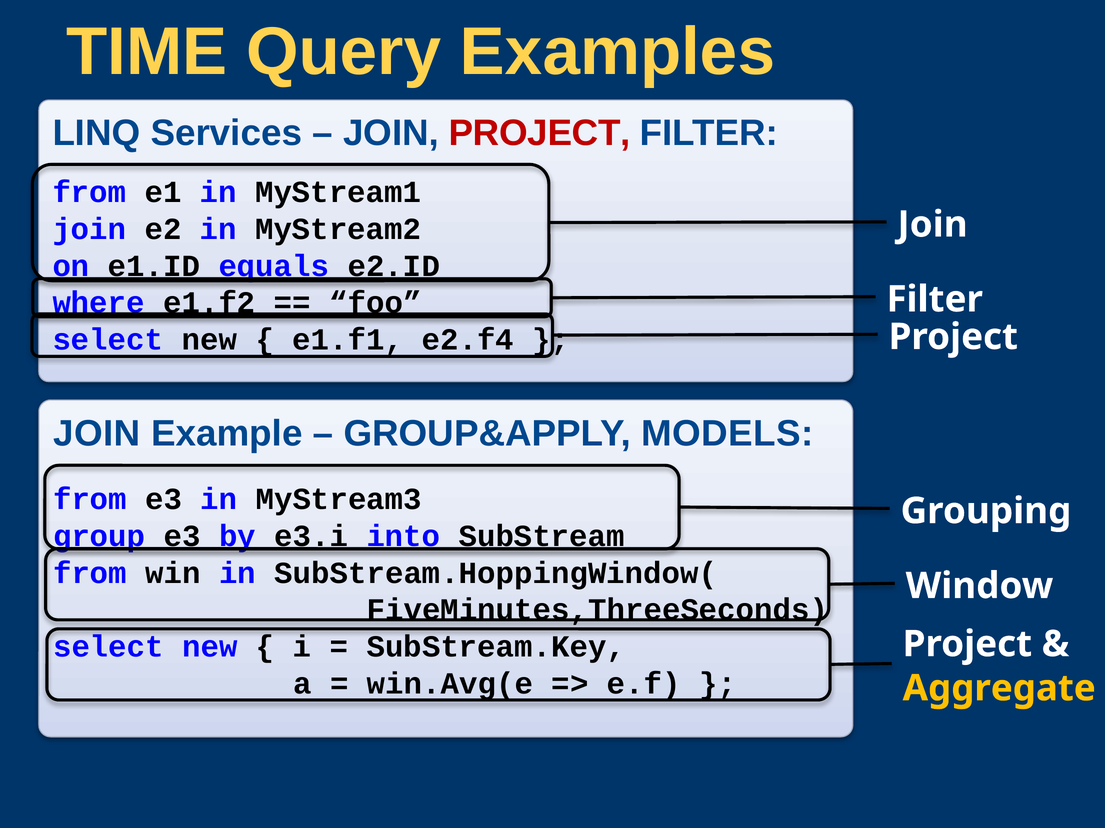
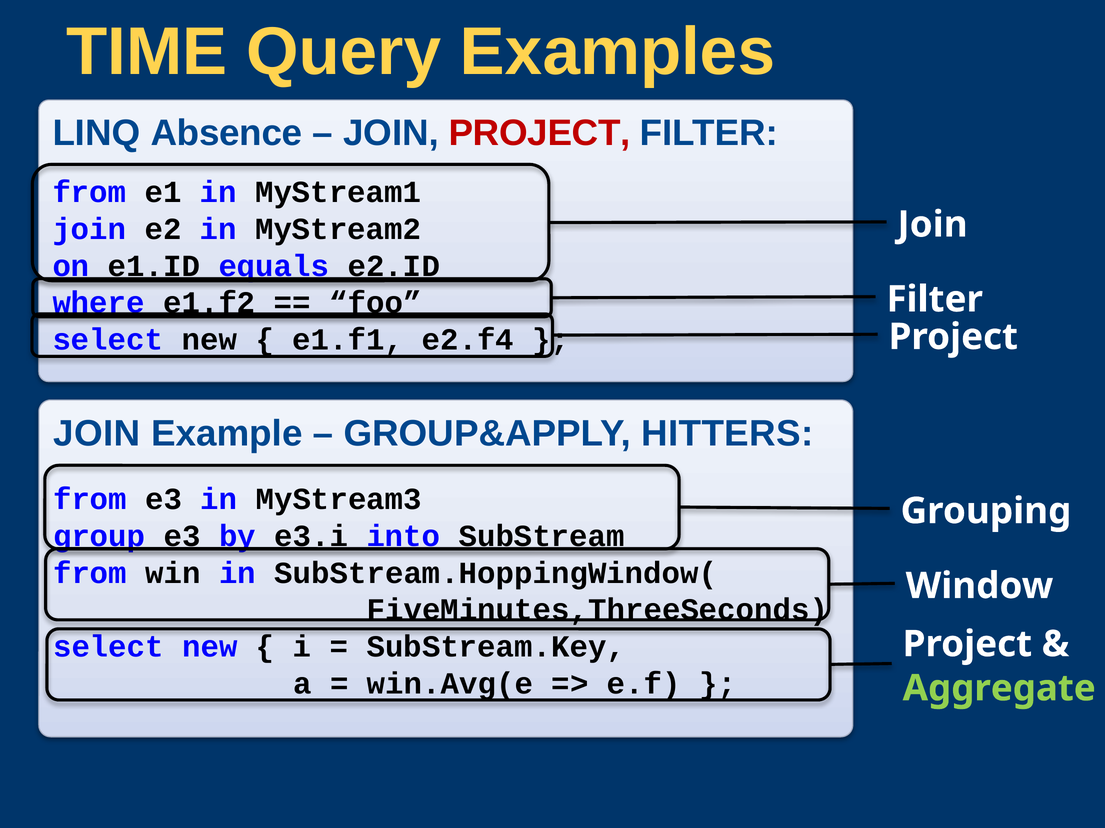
Services: Services -> Absence
MODELS: MODELS -> HITTERS
Aggregate colour: yellow -> light green
